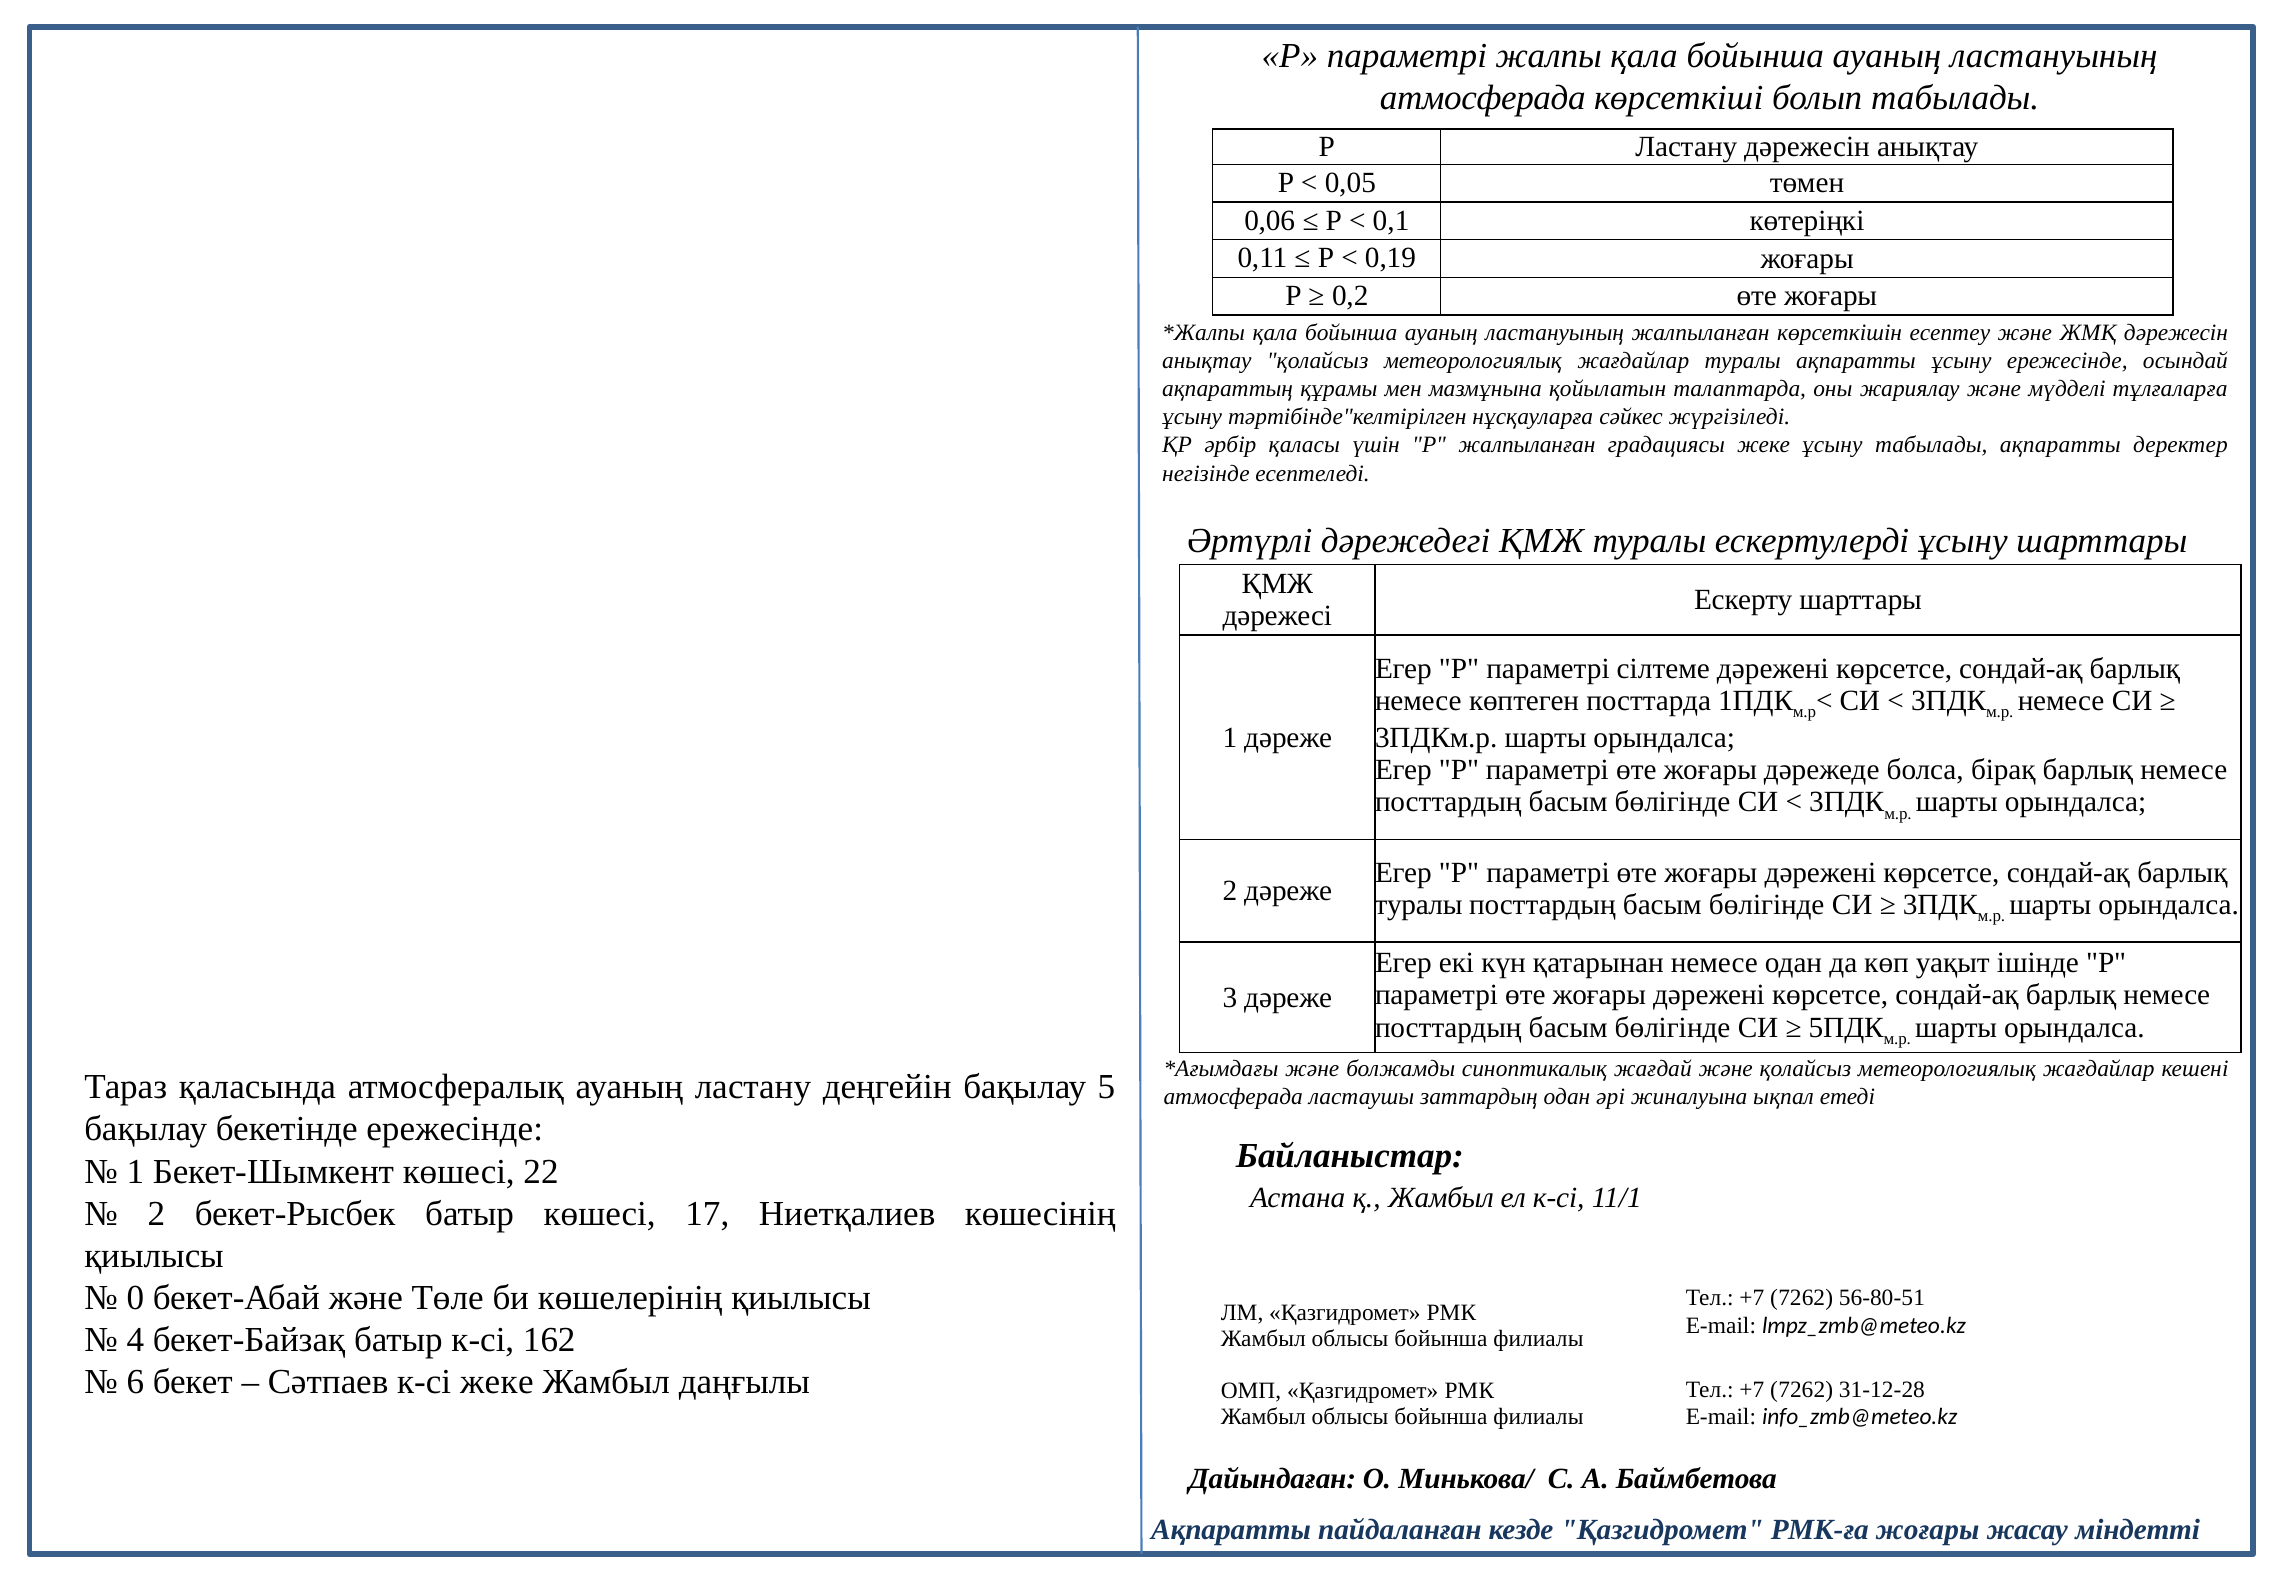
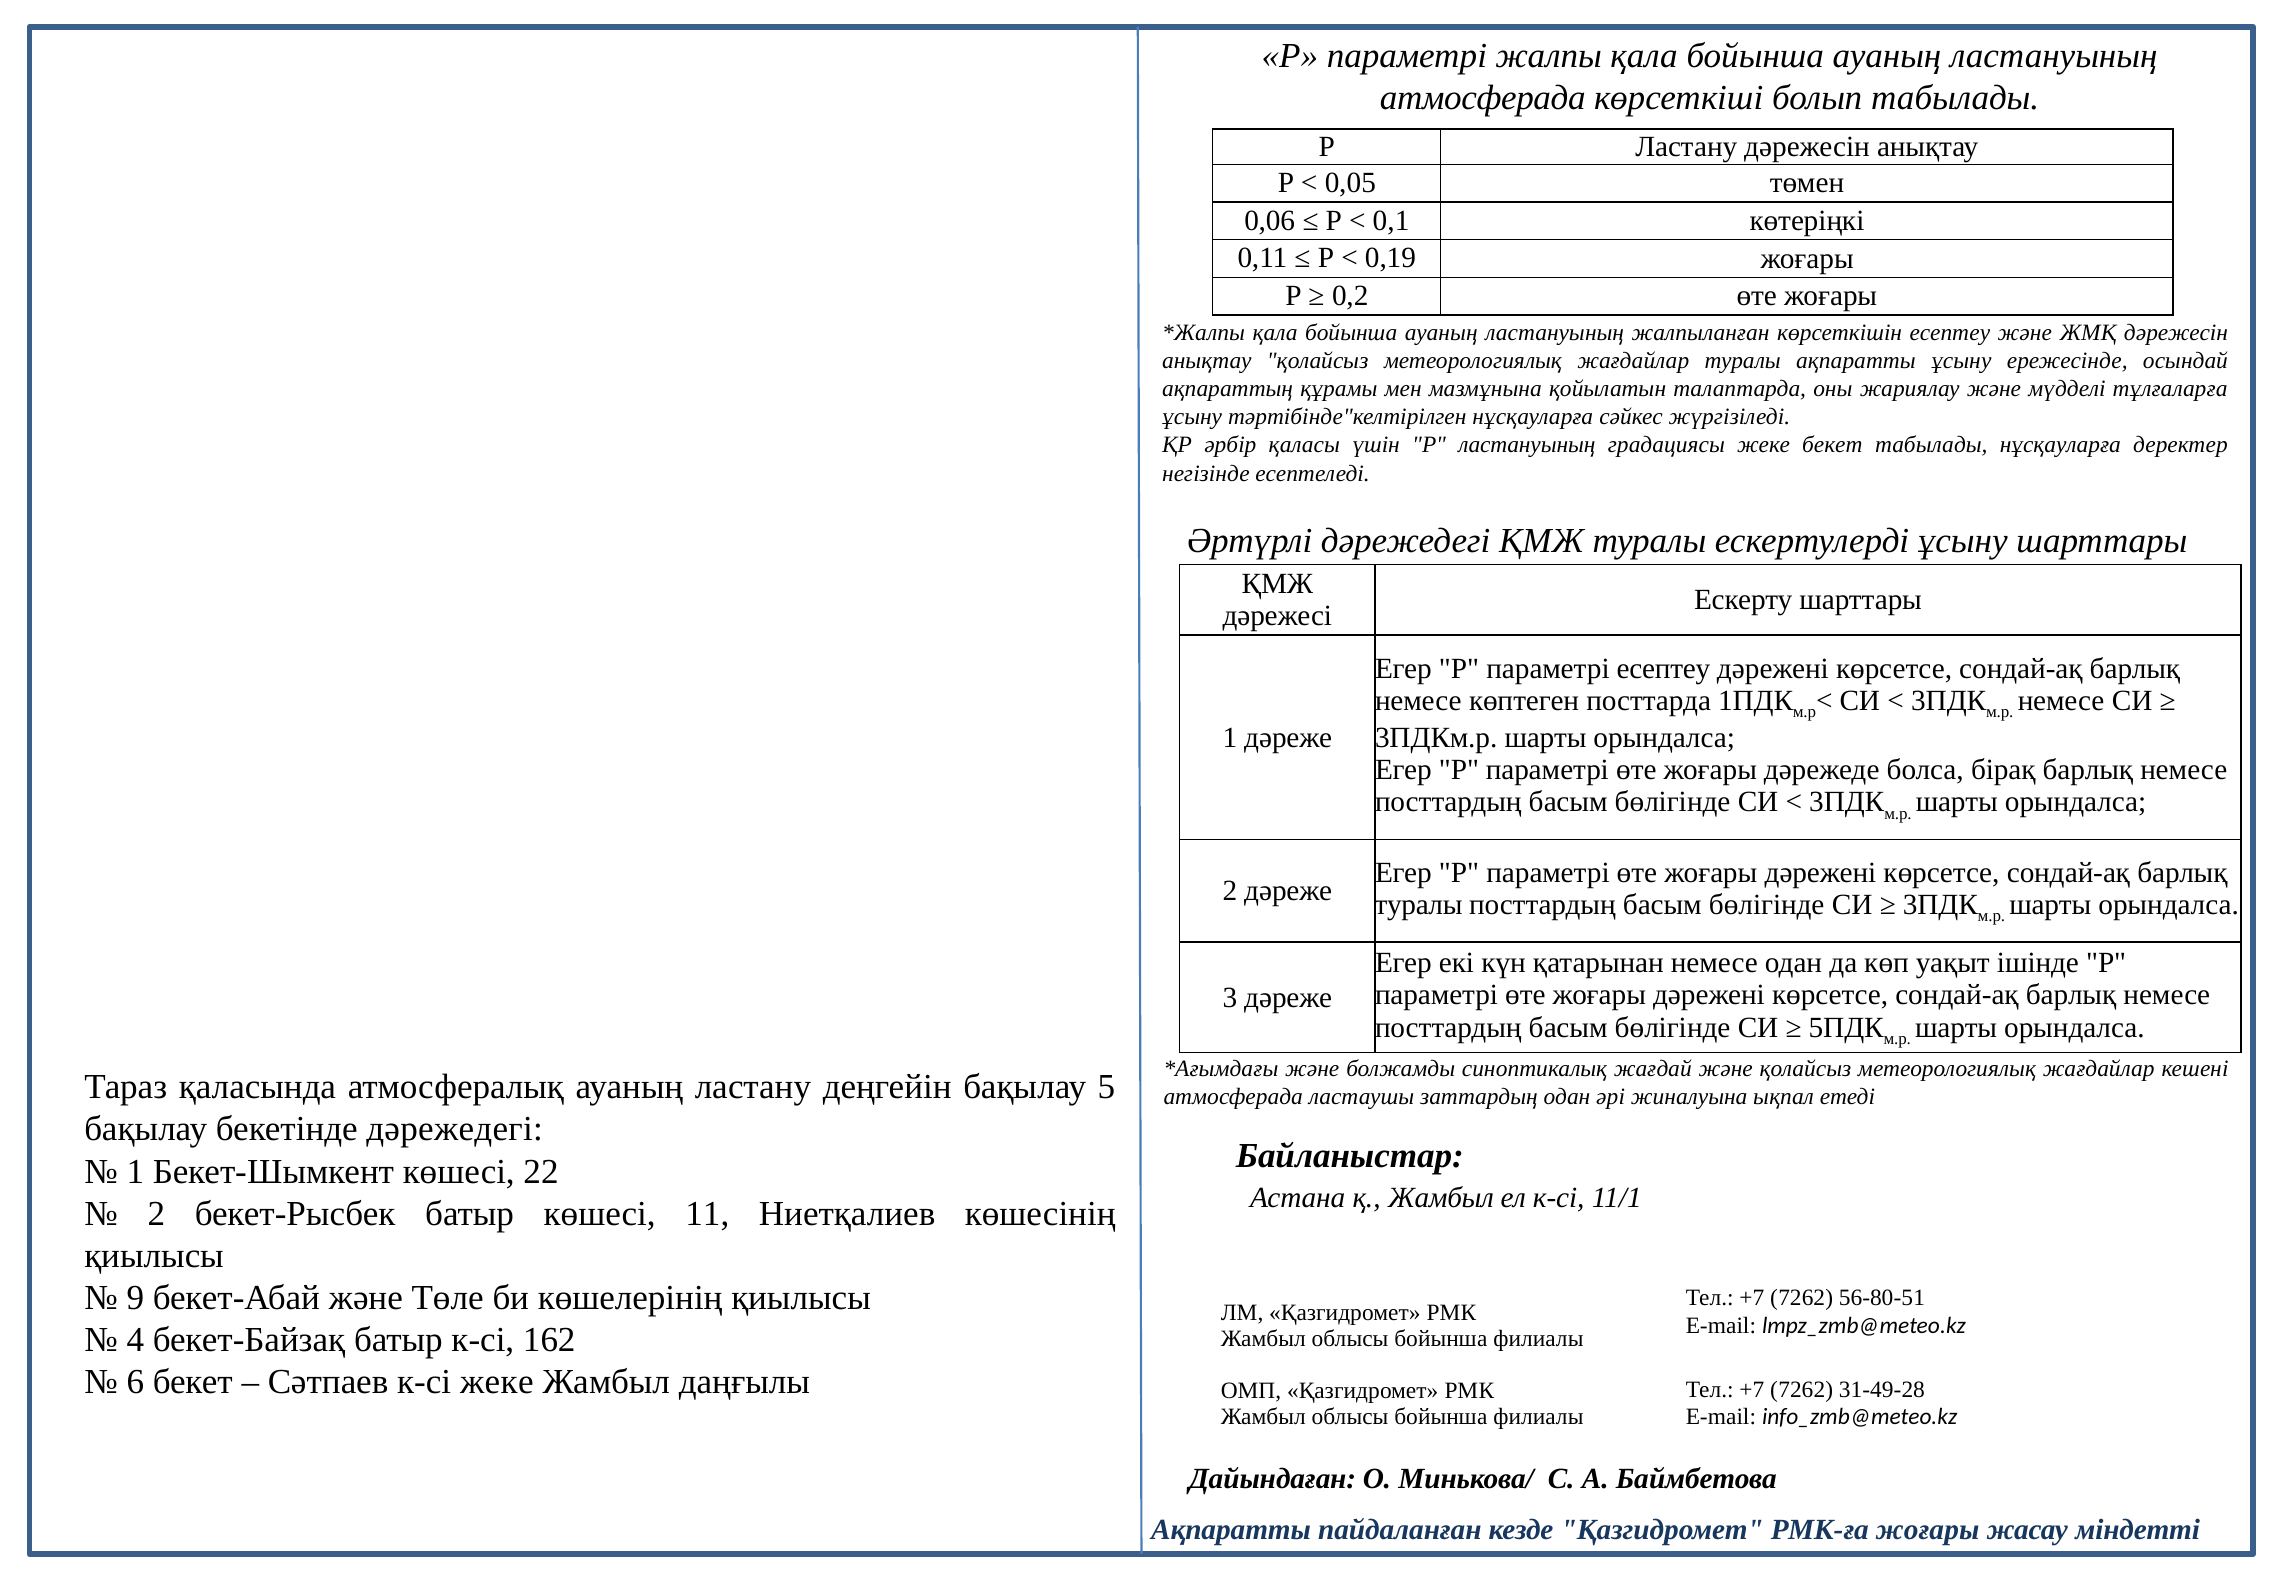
Р жалпыланған: жалпыланған -> ластануының
жеке ұсыну: ұсыну -> бекет
табылады ақпаратты: ақпаратты -> нұсқауларға
параметрі сілтеме: сілтеме -> есептеу
бекетінде ережесінде: ережесінде -> дәрежедегі
17: 17 -> 11
0: 0 -> 9
31-12-28: 31-12-28 -> 31-49-28
